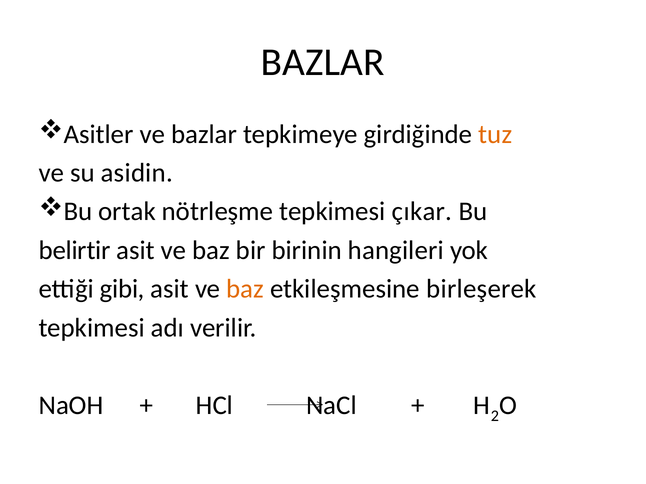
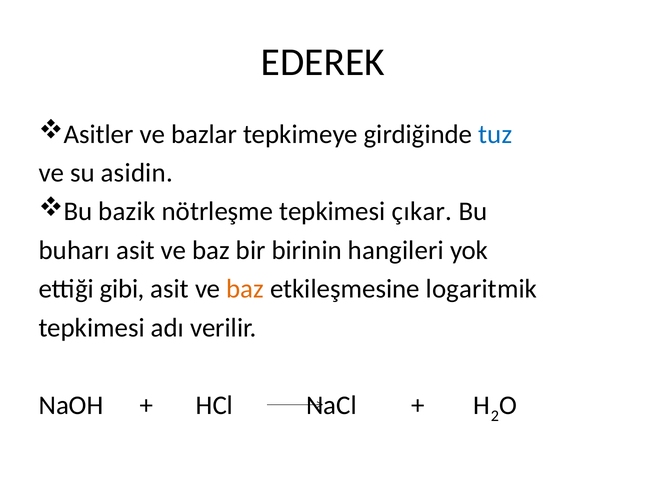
BAZLAR at (323, 63): BAZLAR -> EDEREK
tuz colour: orange -> blue
ortak: ortak -> bazik
belirtir: belirtir -> buharı
birleşerek: birleşerek -> logaritmik
